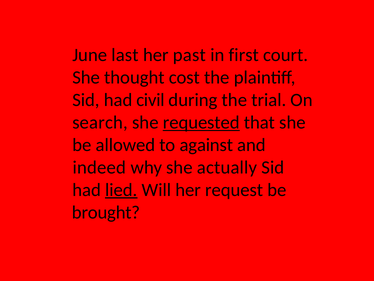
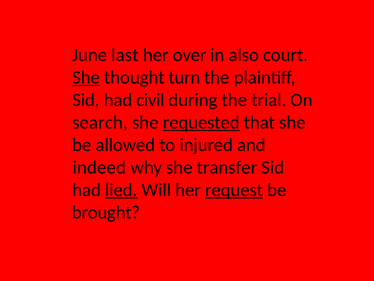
past: past -> over
first: first -> also
She at (86, 77) underline: none -> present
cost: cost -> turn
against: against -> injured
actually: actually -> transfer
request underline: none -> present
